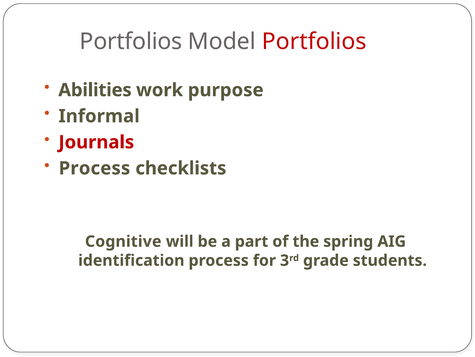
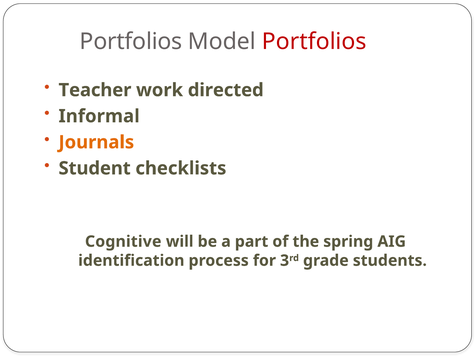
Abilities: Abilities -> Teacher
purpose: purpose -> directed
Journals colour: red -> orange
Process at (94, 168): Process -> Student
